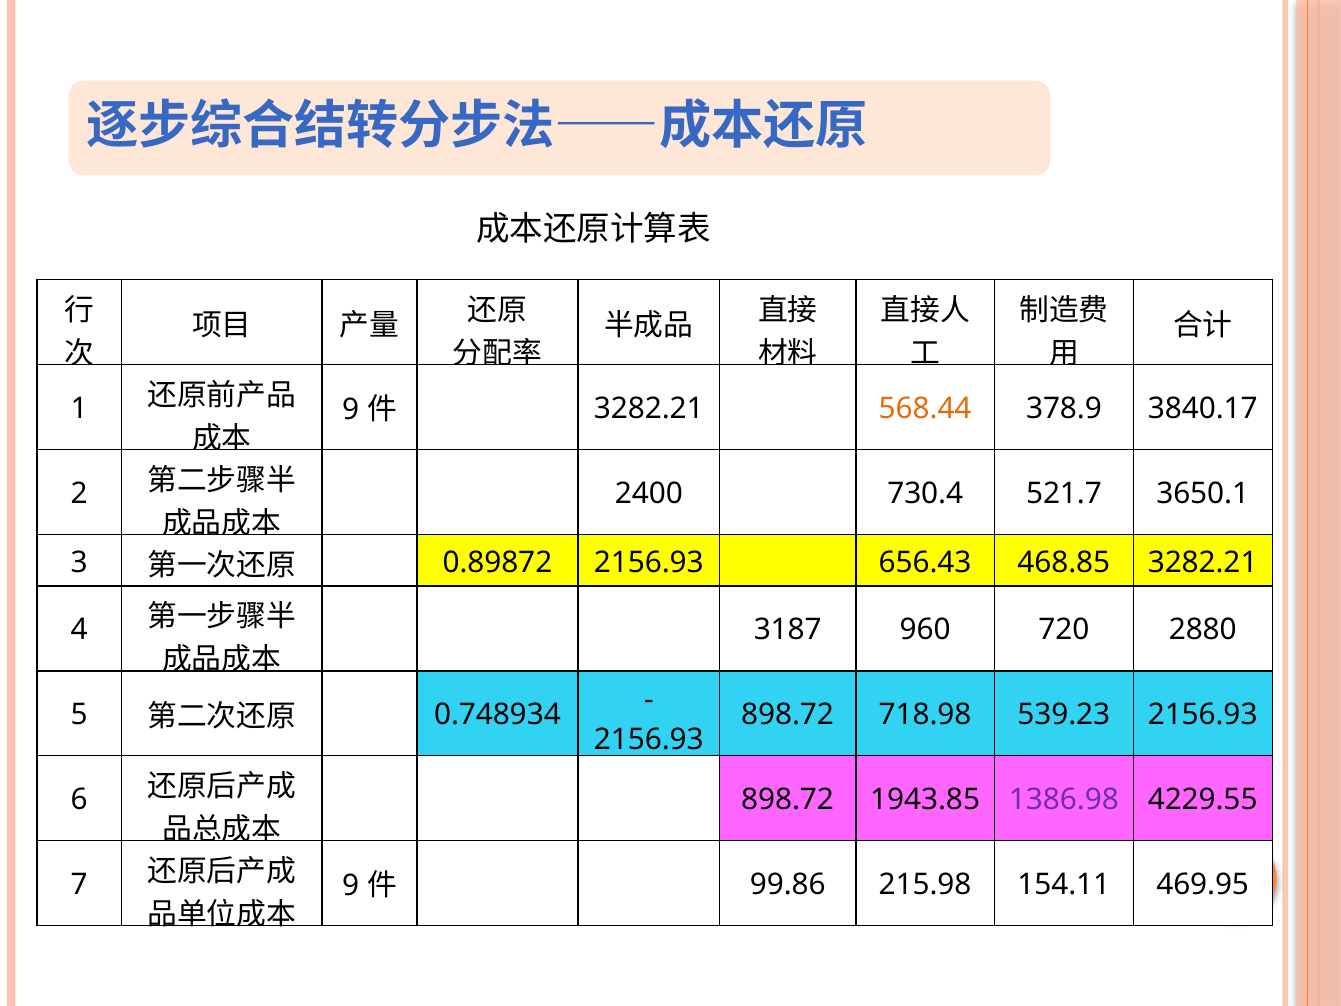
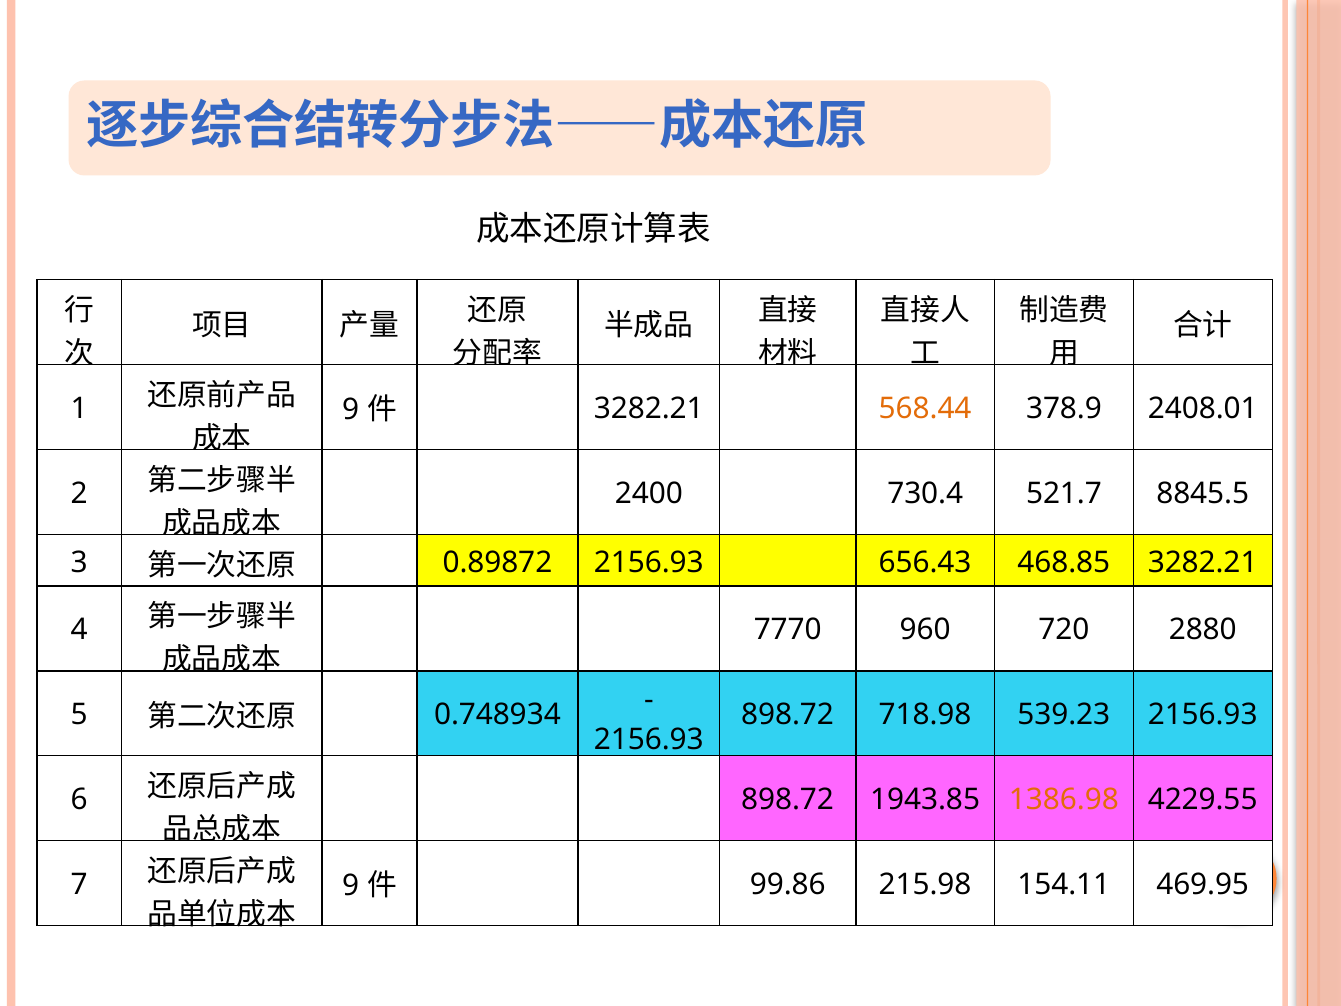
3840.17: 3840.17 -> 2408.01
3650.1: 3650.1 -> 8845.5
3187: 3187 -> 7770
1386.98 colour: purple -> orange
